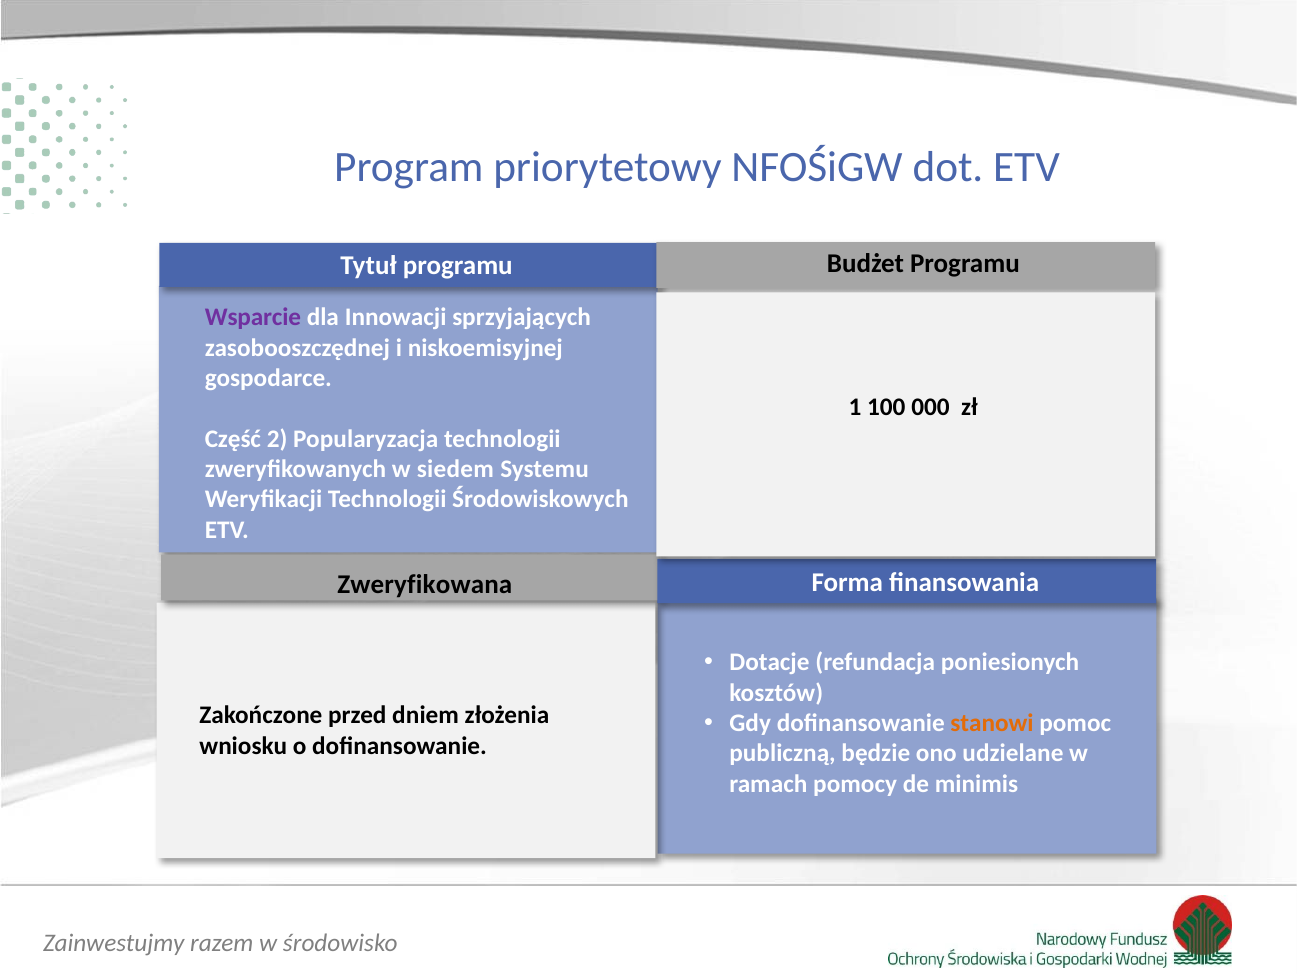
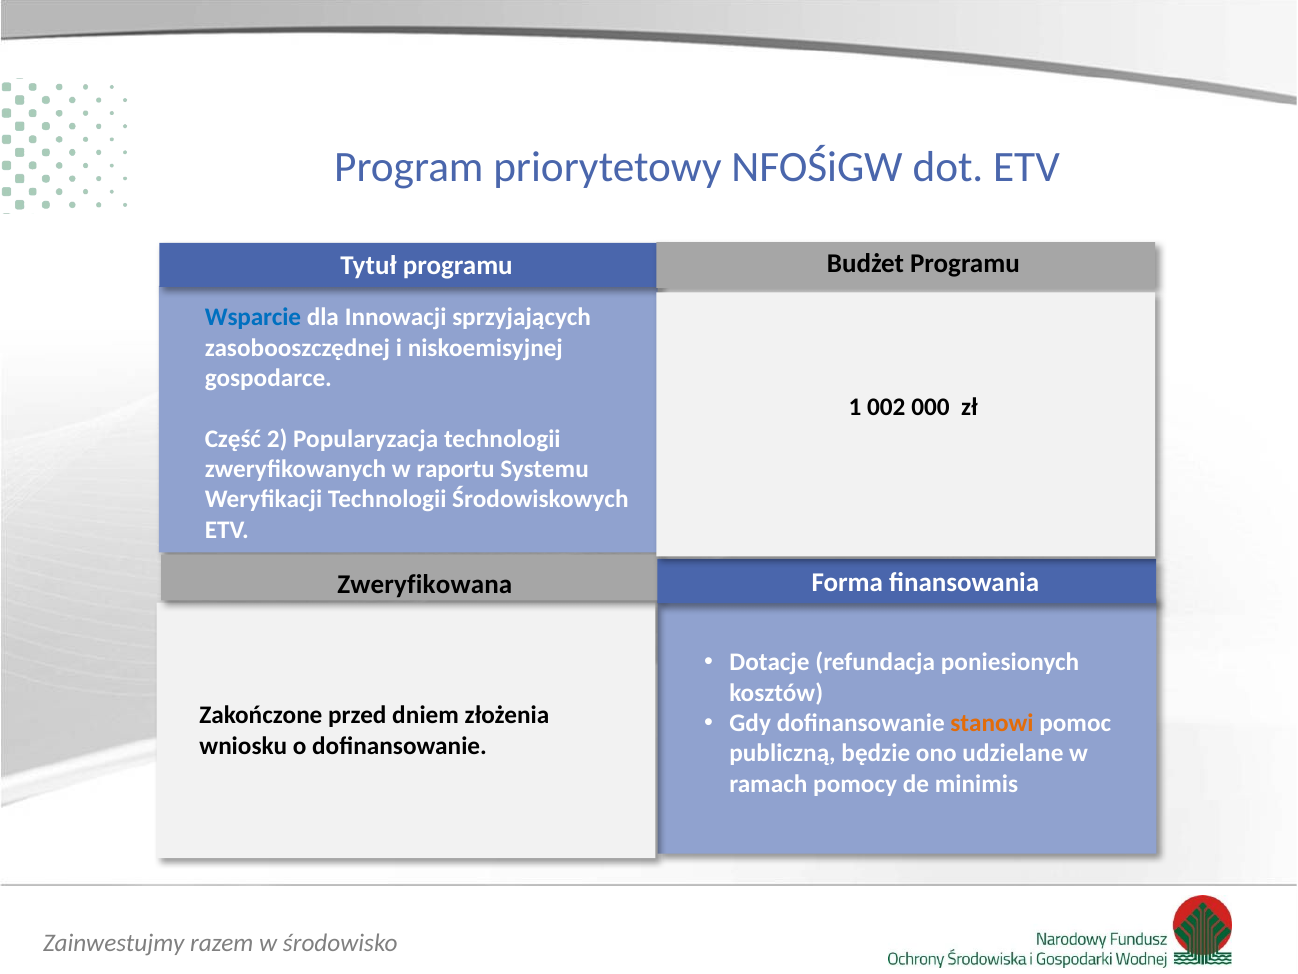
Wsparcie colour: purple -> blue
100: 100 -> 002
siedem: siedem -> raportu
